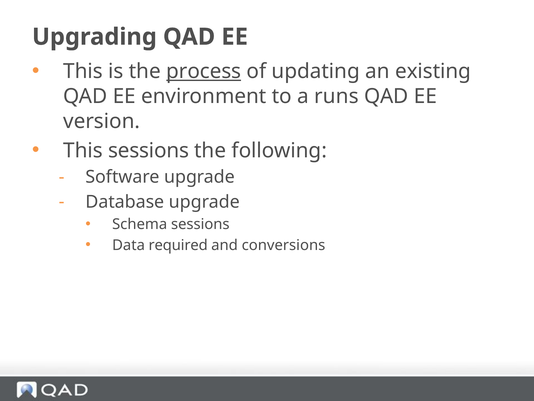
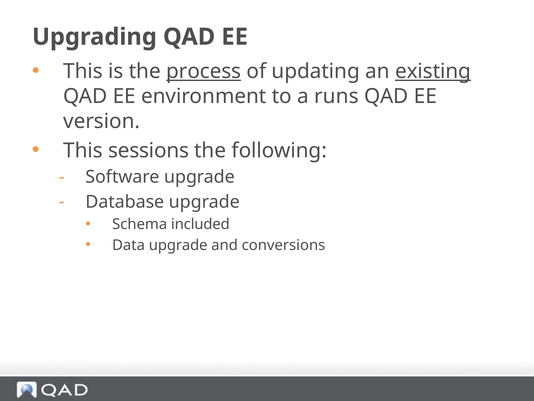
existing underline: none -> present
Schema sessions: sessions -> included
Data required: required -> upgrade
